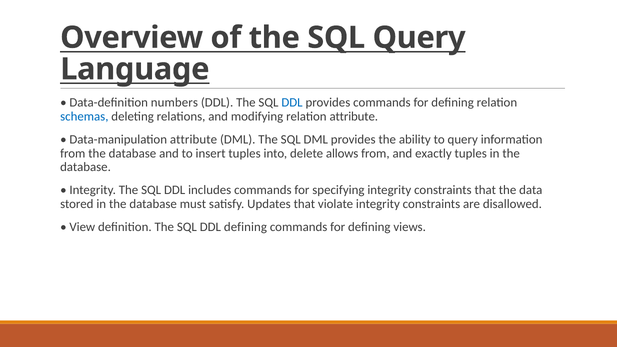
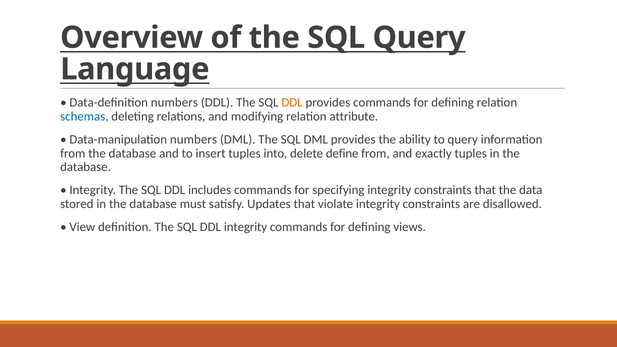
DDL at (292, 103) colour: blue -> orange
Data-manipulation attribute: attribute -> numbers
allows: allows -> define
DDL defining: defining -> integrity
